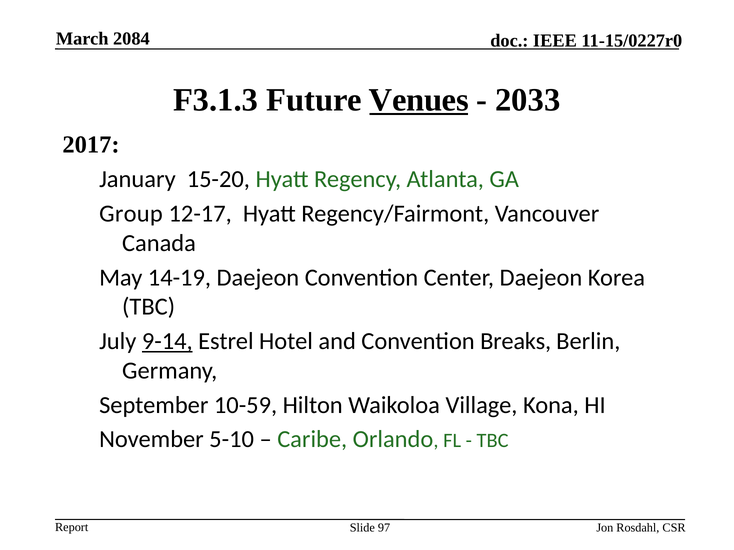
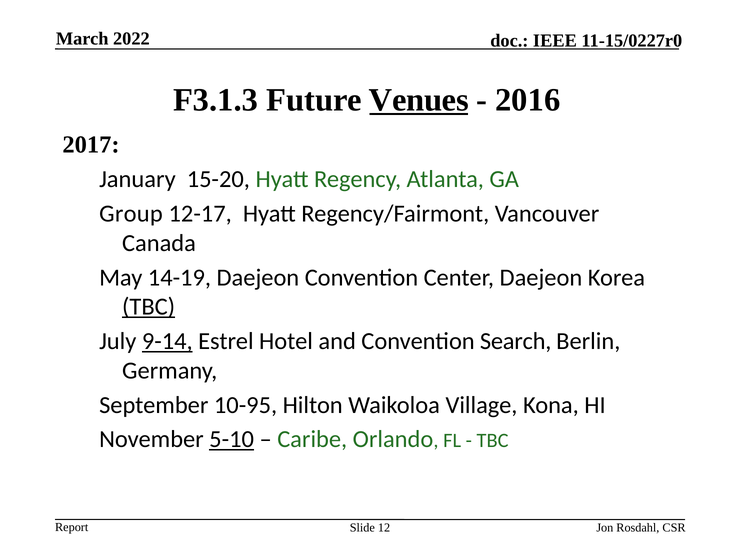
2084: 2084 -> 2022
2033: 2033 -> 2016
TBC at (149, 307) underline: none -> present
Breaks: Breaks -> Search
10-59: 10-59 -> 10-95
5-10 underline: none -> present
97: 97 -> 12
